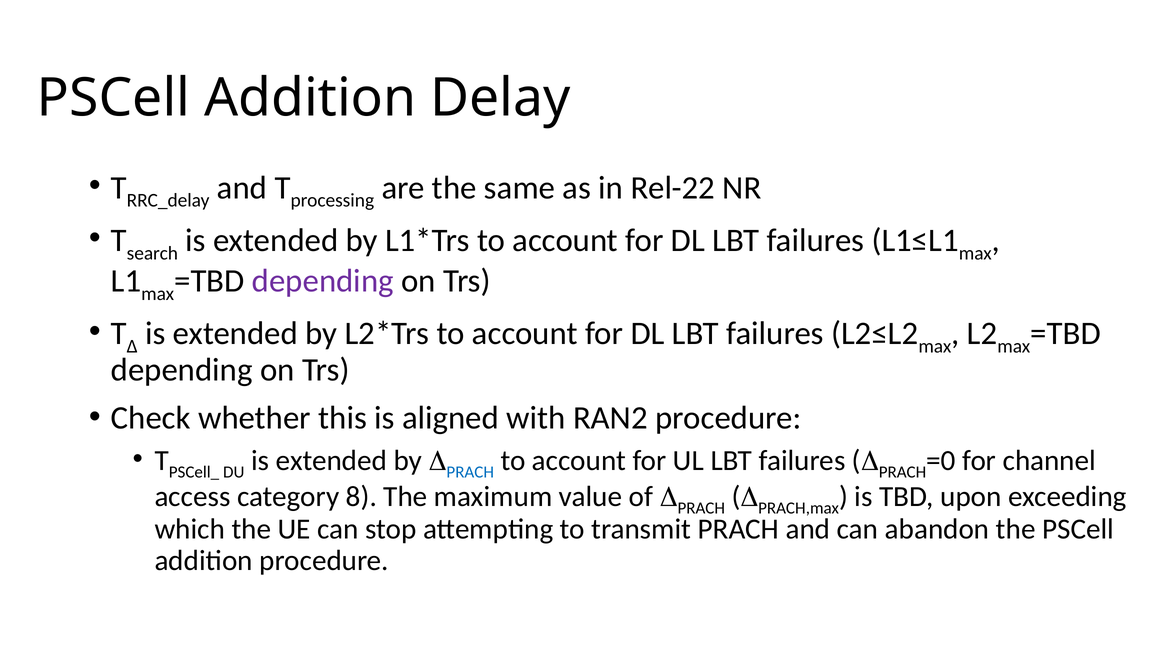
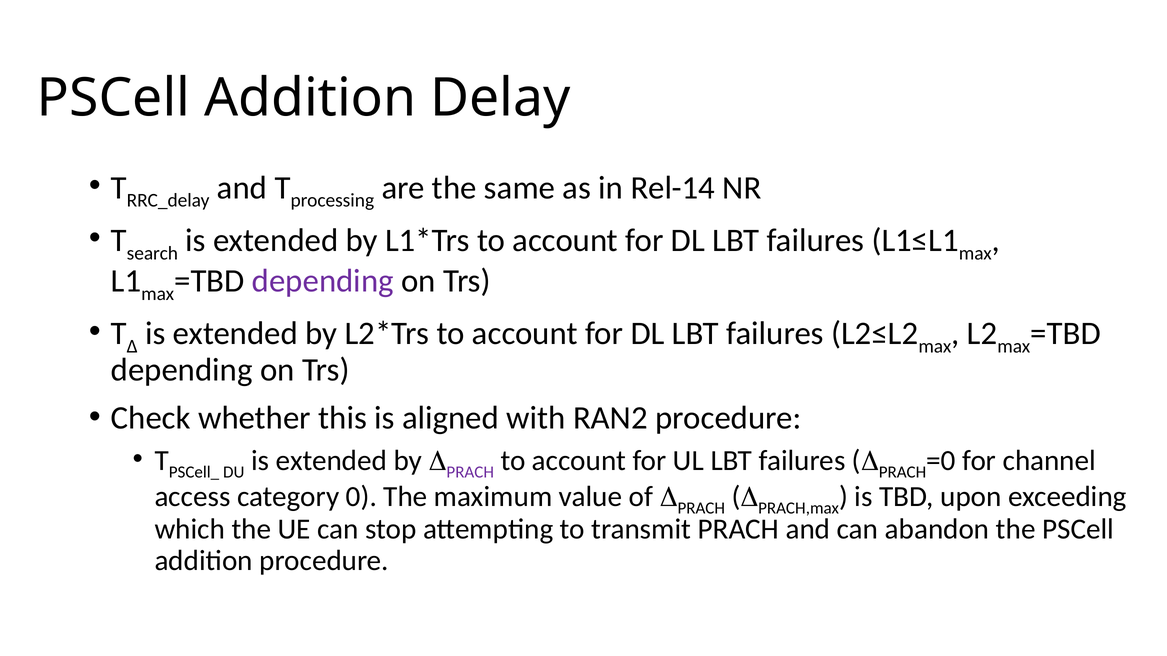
Rel-22: Rel-22 -> Rel-14
PRACH at (470, 472) colour: blue -> purple
8: 8 -> 0
